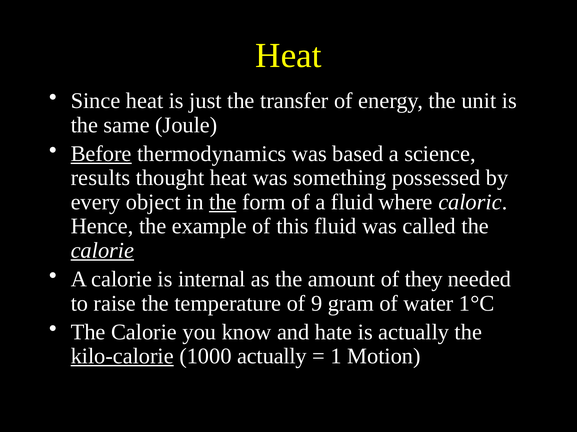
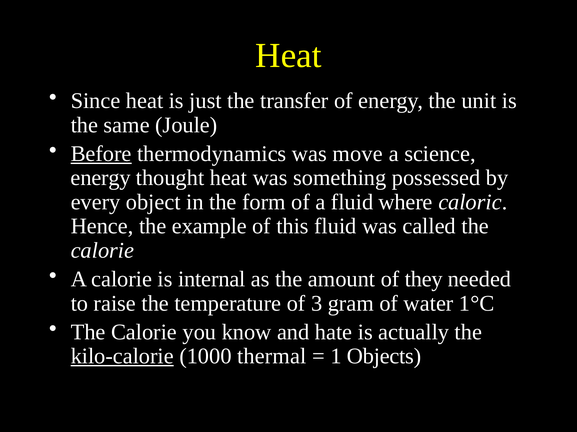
based: based -> move
results at (100, 178): results -> energy
the at (223, 202) underline: present -> none
calorie at (102, 251) underline: present -> none
9: 9 -> 3
1000 actually: actually -> thermal
Motion: Motion -> Objects
